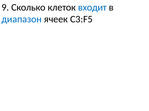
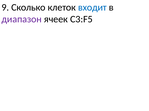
диапазон colour: blue -> purple
